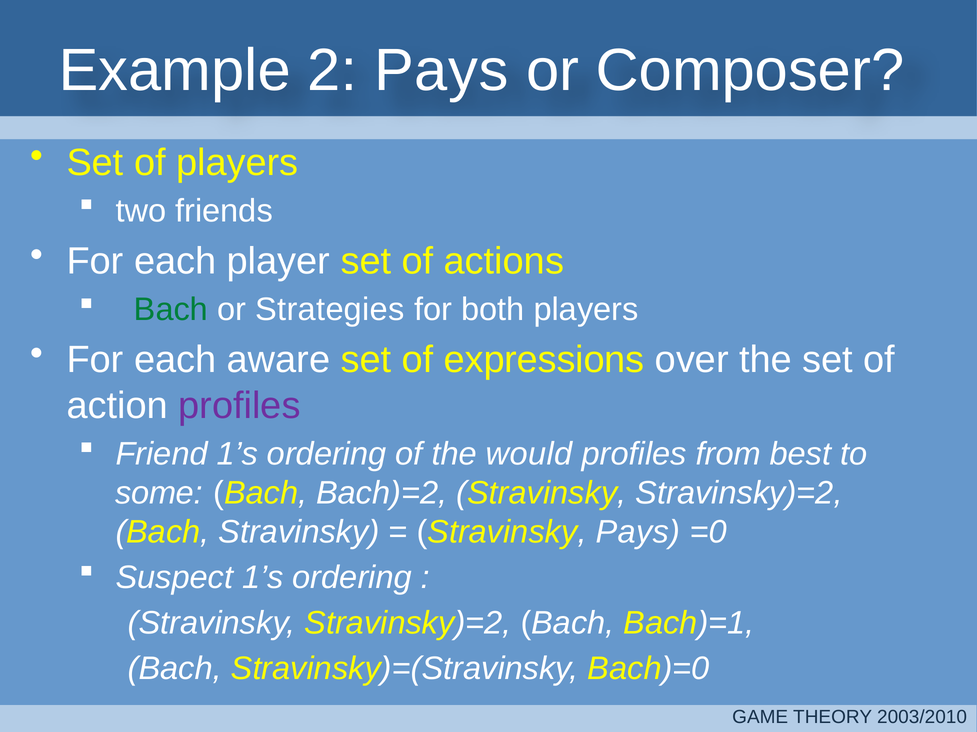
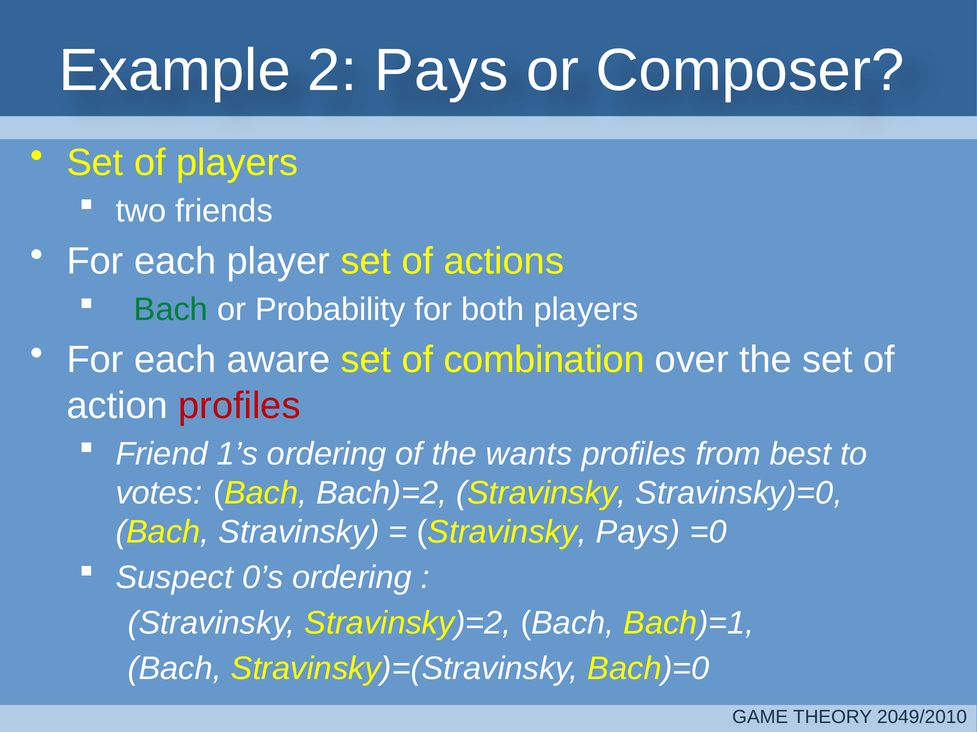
Strategies: Strategies -> Probability
expressions: expressions -> combination
profiles at (239, 406) colour: purple -> red
would: would -> wants
some: some -> votes
Bach)=2 Stravinsky Stravinsky)=2: Stravinsky)=2 -> Stravinsky)=0
Suspect 1’s: 1’s -> 0’s
2003/2010: 2003/2010 -> 2049/2010
